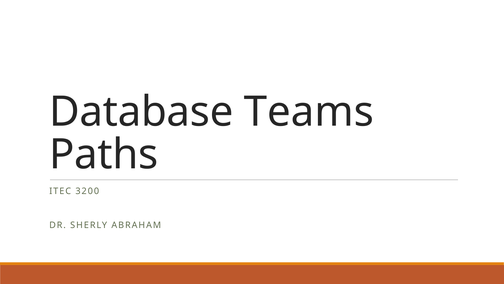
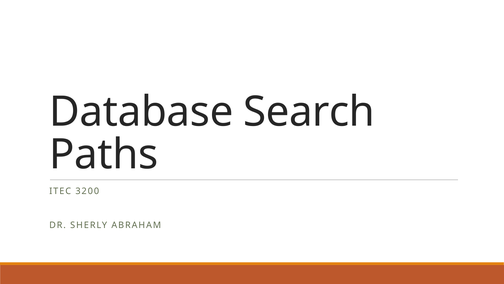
Teams: Teams -> Search
